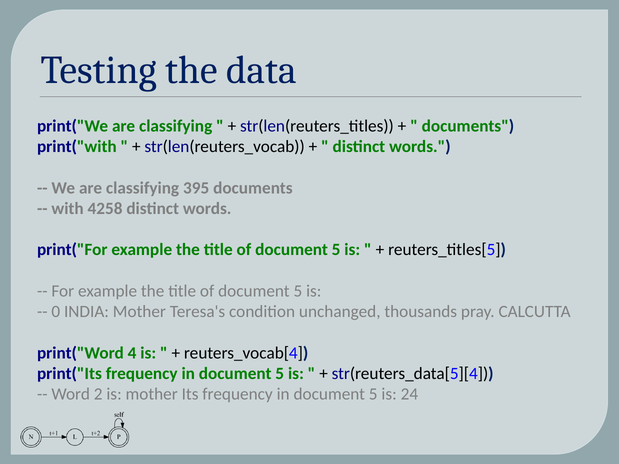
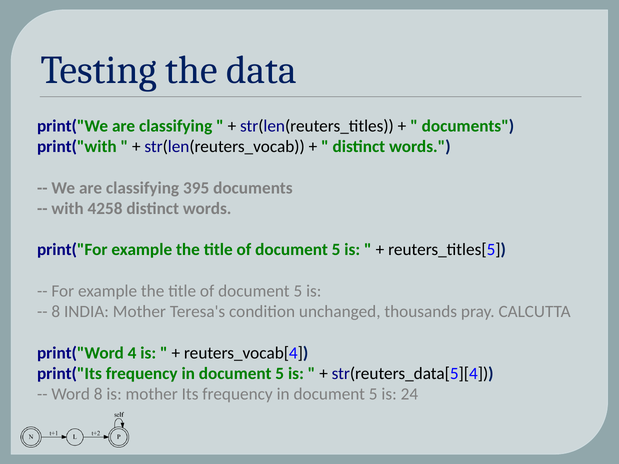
0 at (56, 312): 0 -> 8
Word 2: 2 -> 8
